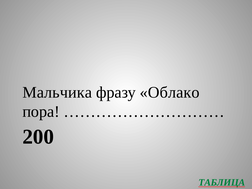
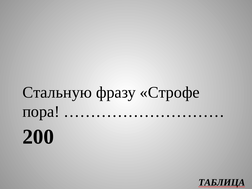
Мальчика: Мальчика -> Стальную
Облако: Облако -> Строфе
ТАБЛИЦА colour: green -> black
